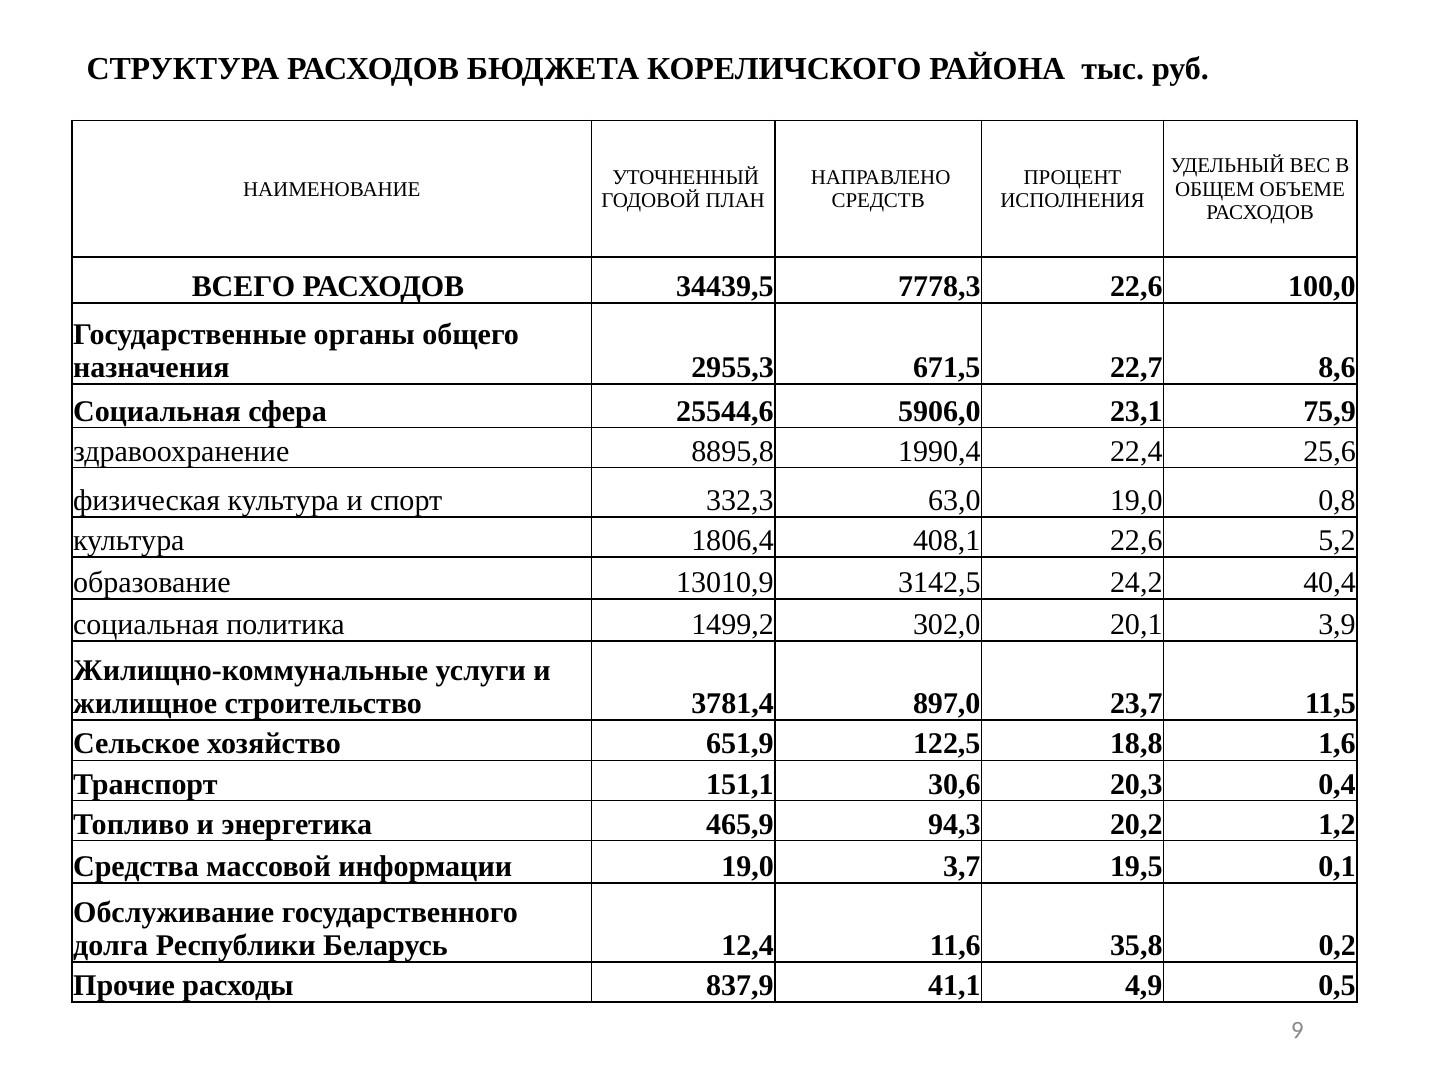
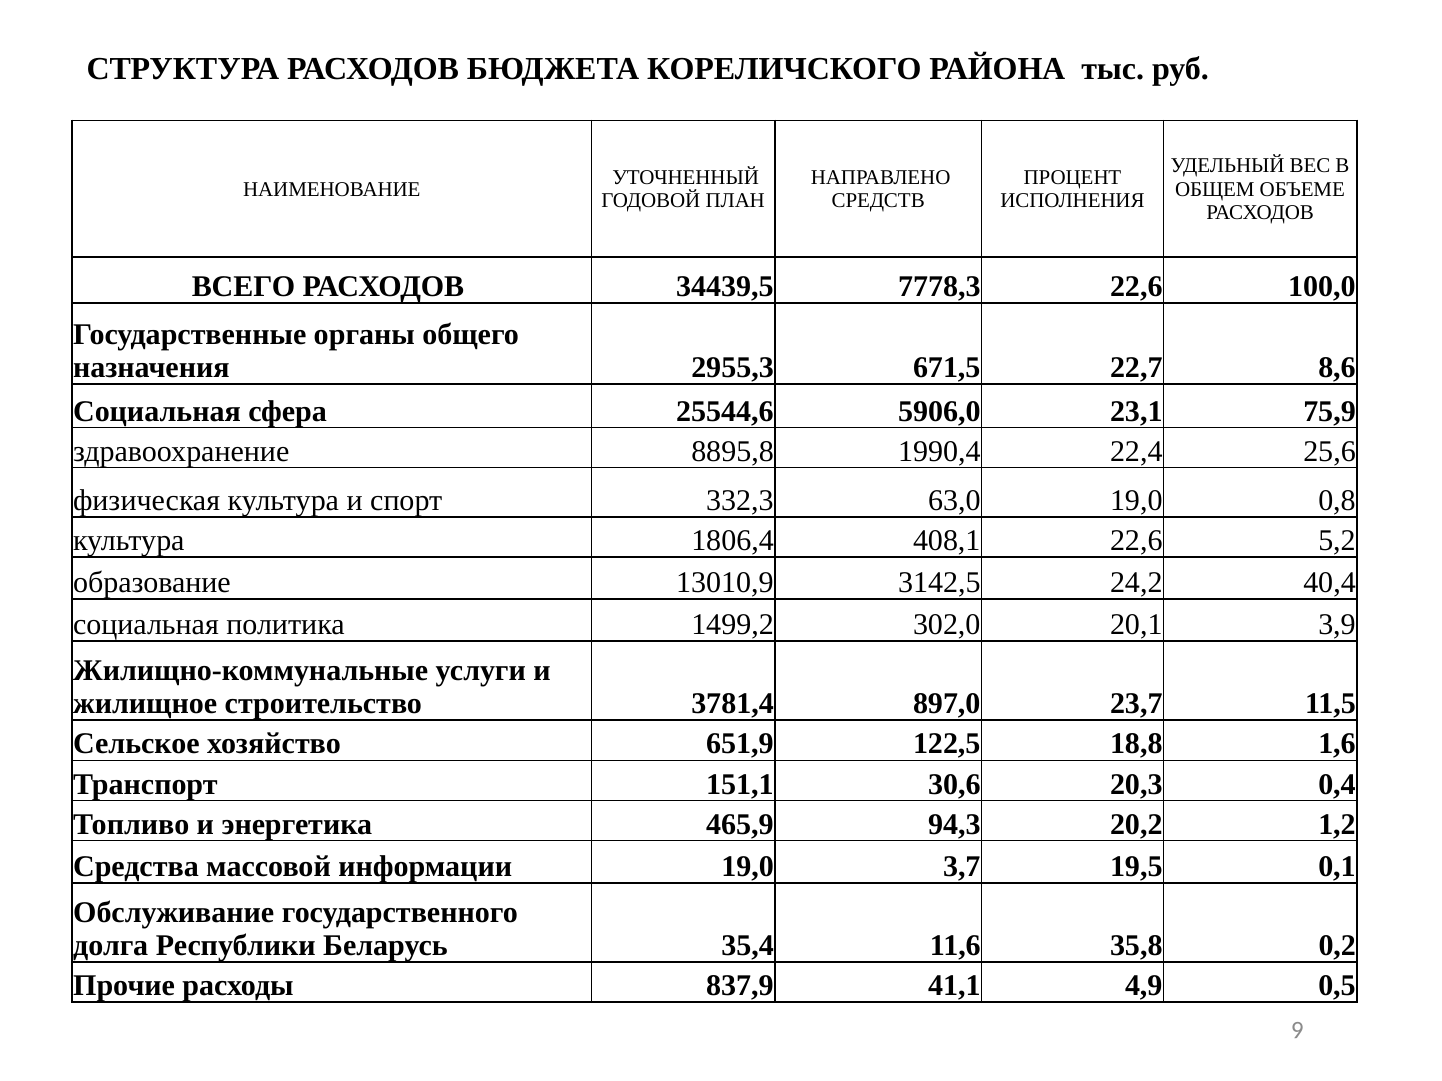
12,4: 12,4 -> 35,4
